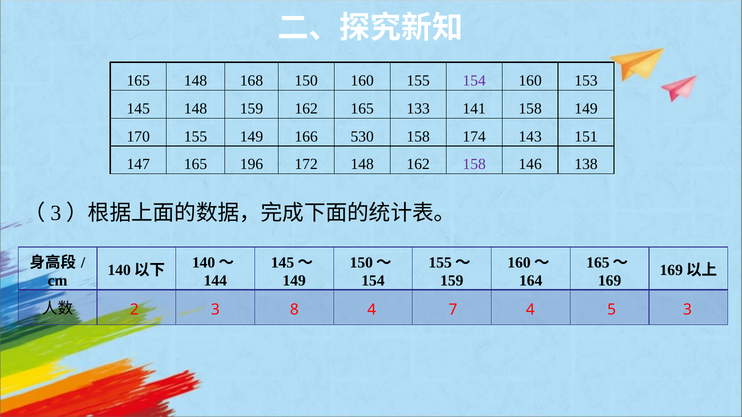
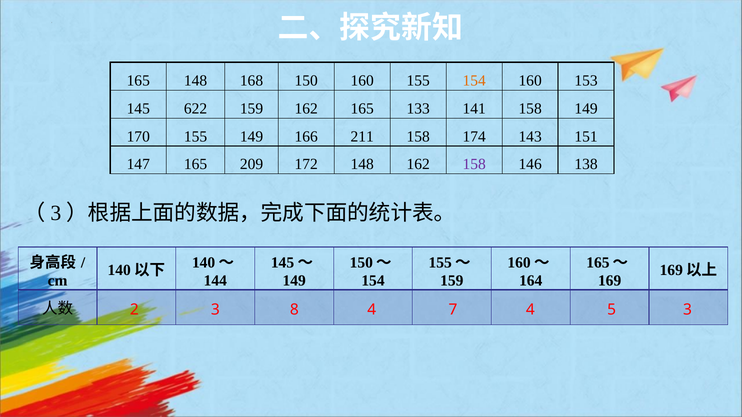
154 at (474, 81) colour: purple -> orange
145 148: 148 -> 622
530: 530 -> 211
196: 196 -> 209
